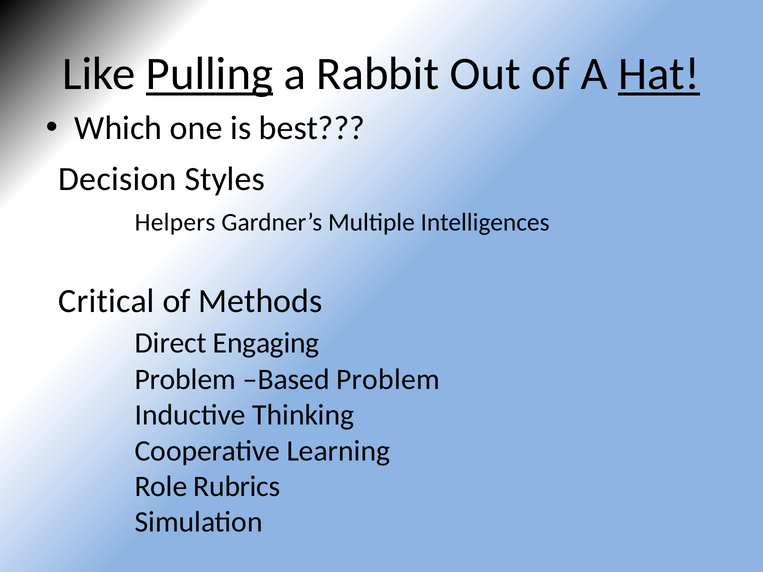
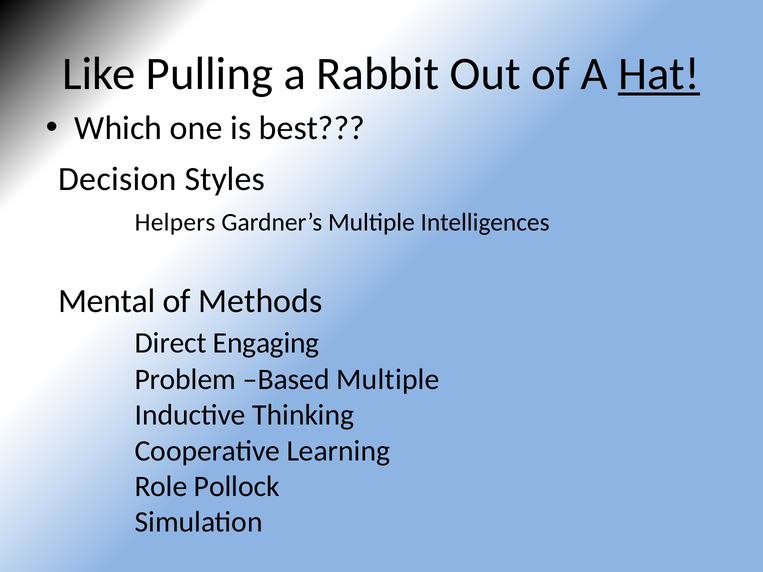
Pulling underline: present -> none
Critical: Critical -> Mental
Based Problem: Problem -> Multiple
Rubrics: Rubrics -> Pollock
